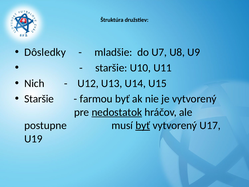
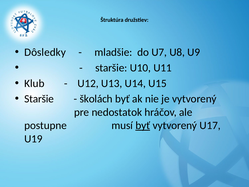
Nich: Nich -> Klub
farmou: farmou -> školách
nedostatok underline: present -> none
